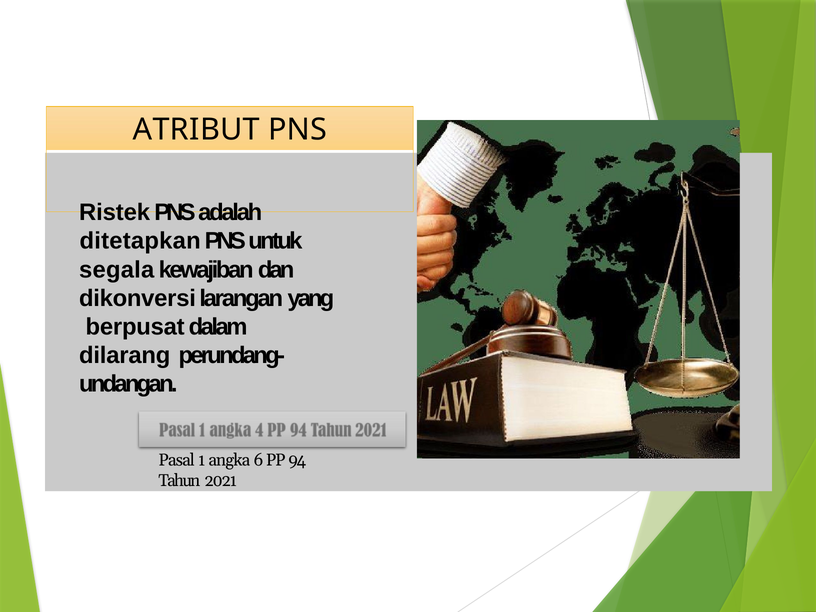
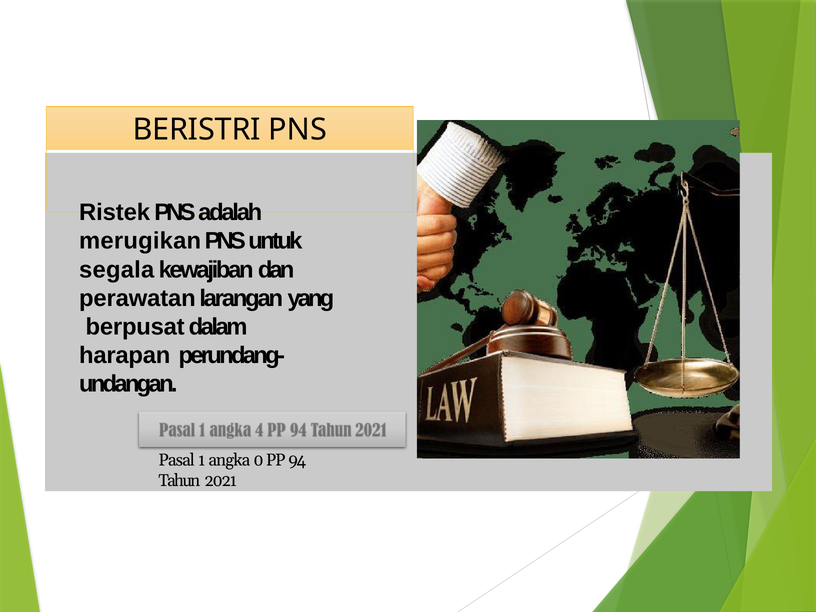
ATRIBUT: ATRIBUT -> BERISTRI
ditetapkan: ditetapkan -> merugikan
dikonversi: dikonversi -> perawatan
dilarang: dilarang -> harapan
6: 6 -> 0
